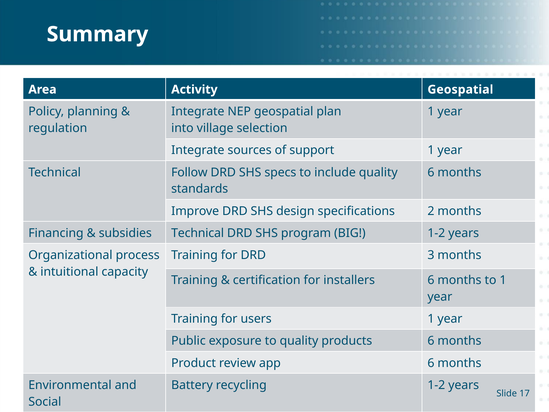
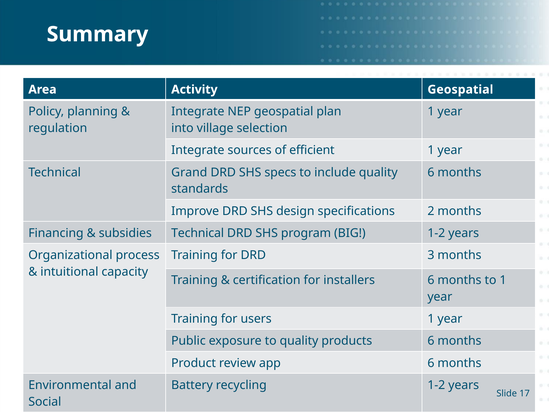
support: support -> efficient
Follow: Follow -> Grand
